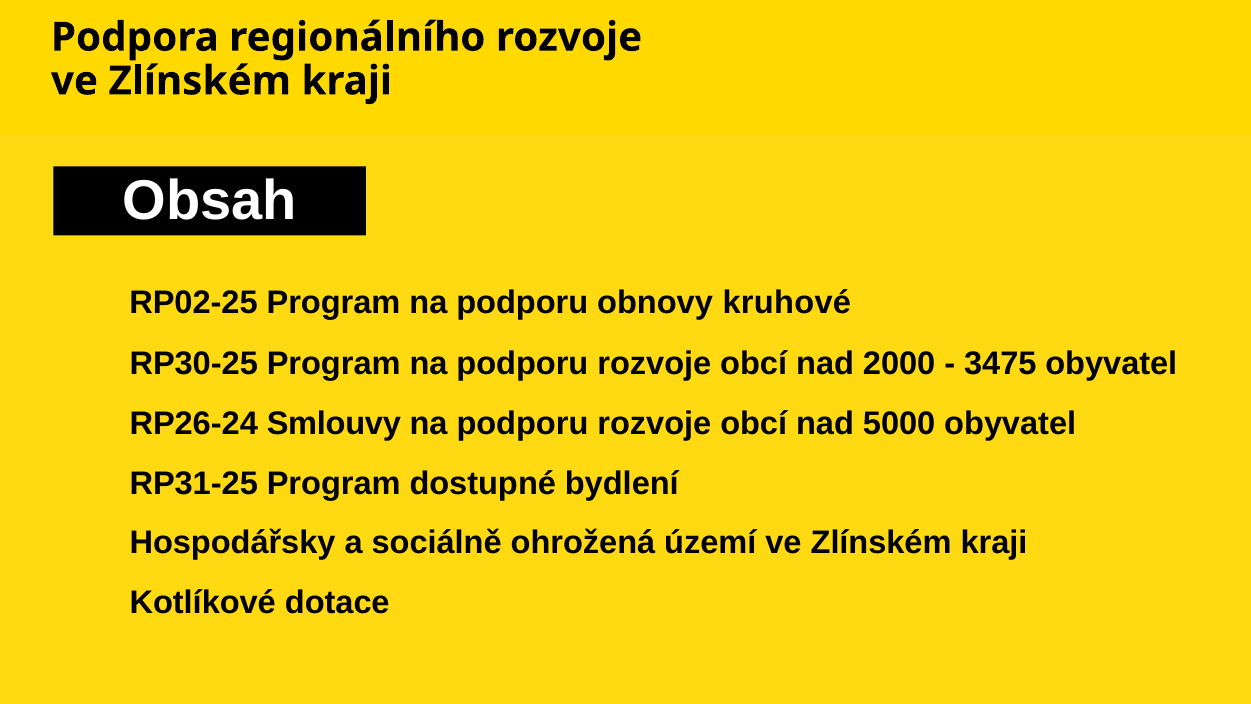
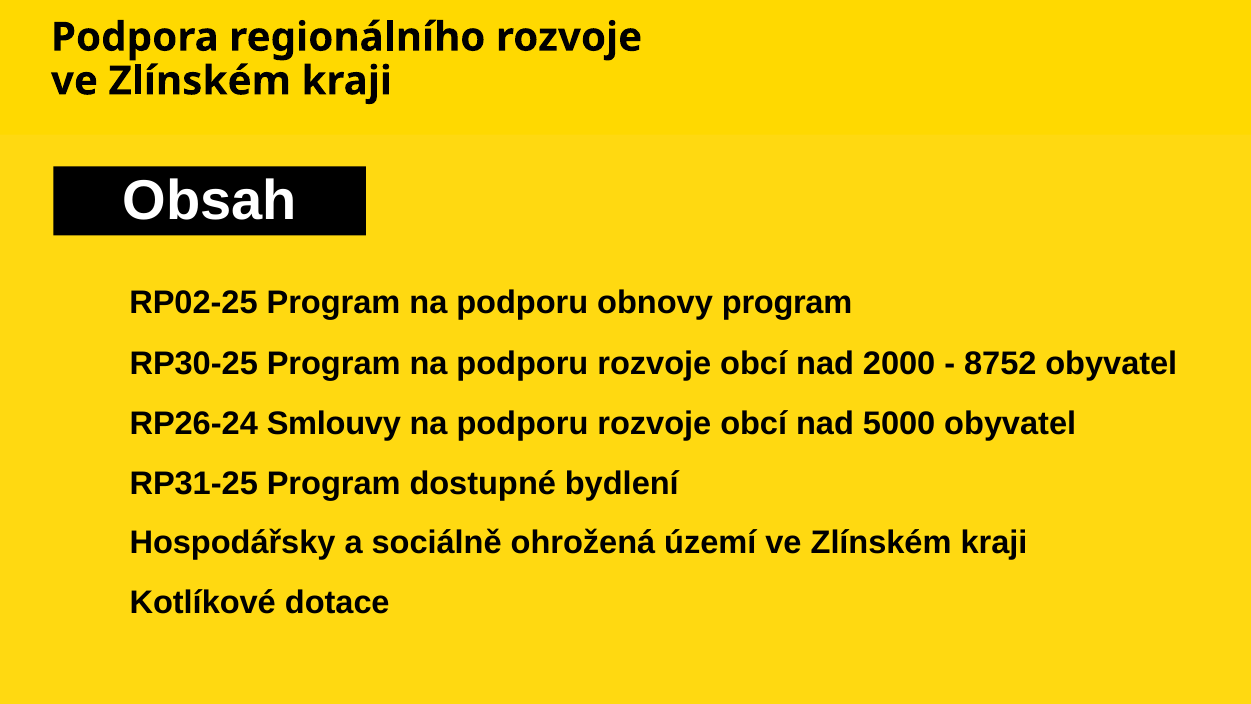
obnovy kruhové: kruhové -> program
3475: 3475 -> 8752
